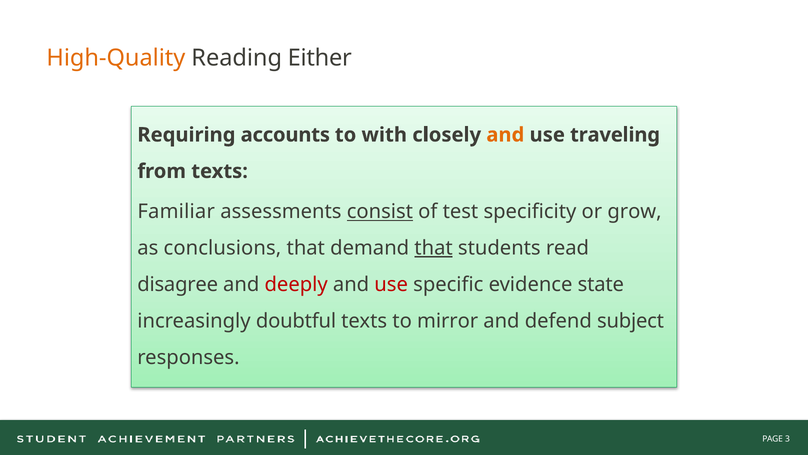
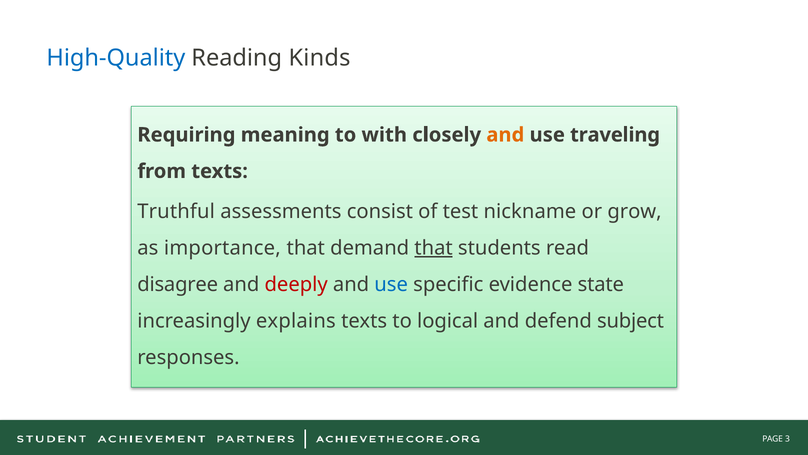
High-Quality colour: orange -> blue
Either: Either -> Kinds
accounts: accounts -> meaning
Familiar: Familiar -> Truthful
consist underline: present -> none
specificity: specificity -> nickname
conclusions: conclusions -> importance
use at (391, 284) colour: red -> blue
doubtful: doubtful -> explains
mirror: mirror -> logical
